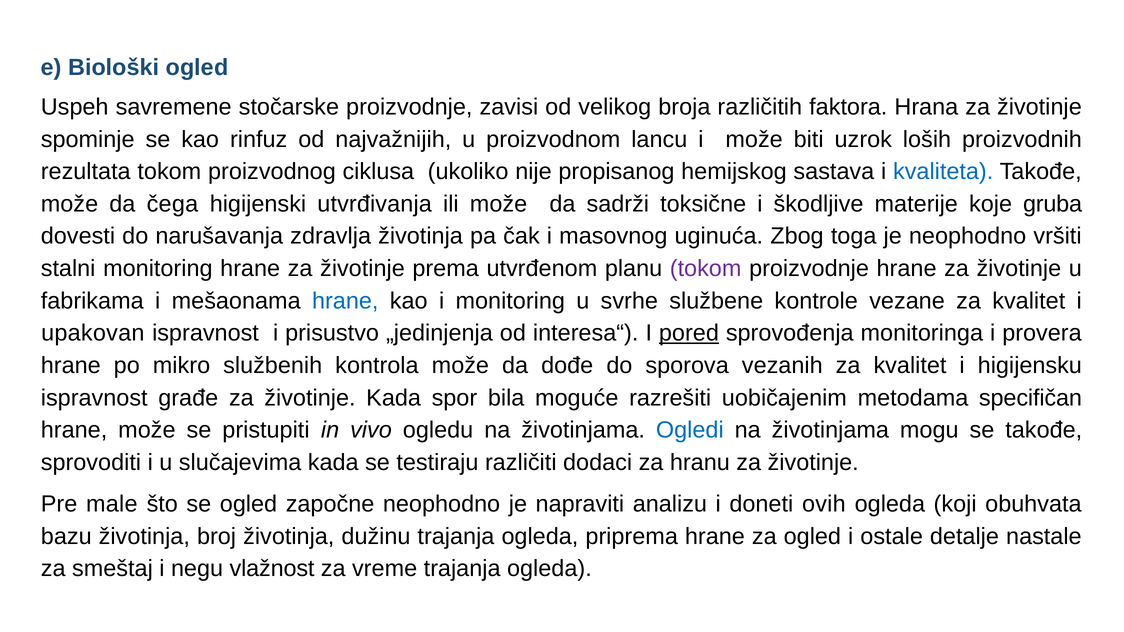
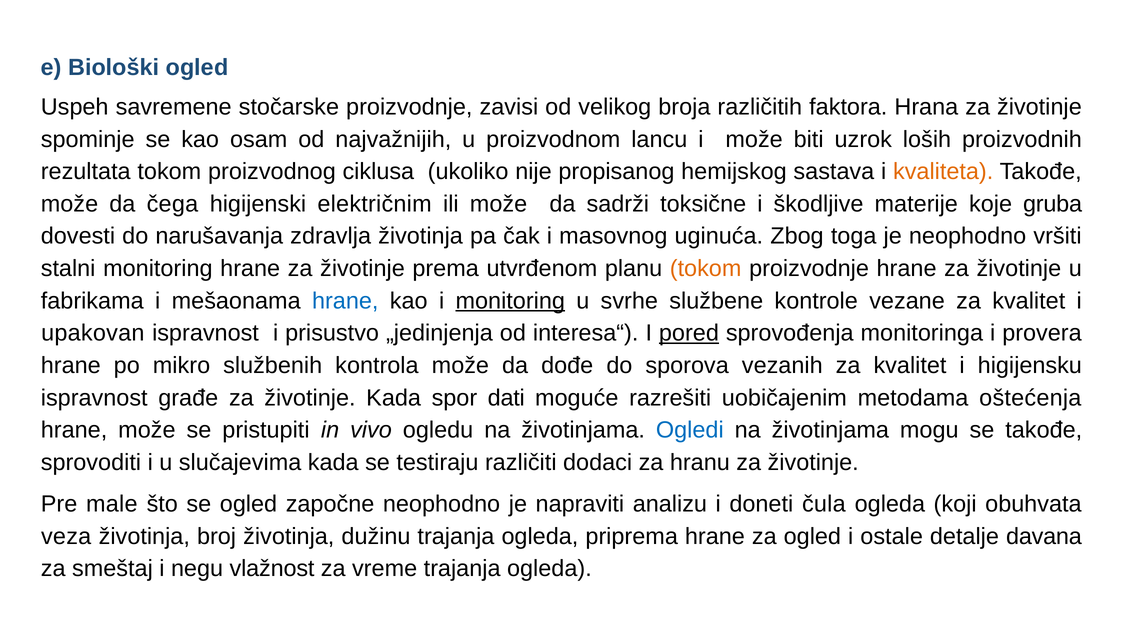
rinfuz: rinfuz -> osam
kvaliteta colour: blue -> orange
utvrđivanja: utvrđivanja -> električnim
tokom at (706, 269) colour: purple -> orange
monitoring at (510, 301) underline: none -> present
bila: bila -> dati
specifičan: specifičan -> oštećenja
ovih: ovih -> čula
bazu: bazu -> veza
nastale: nastale -> davana
